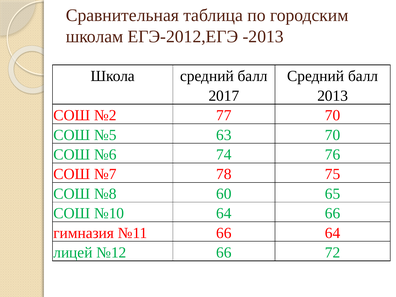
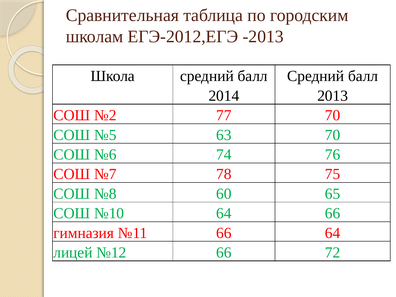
2017: 2017 -> 2014
